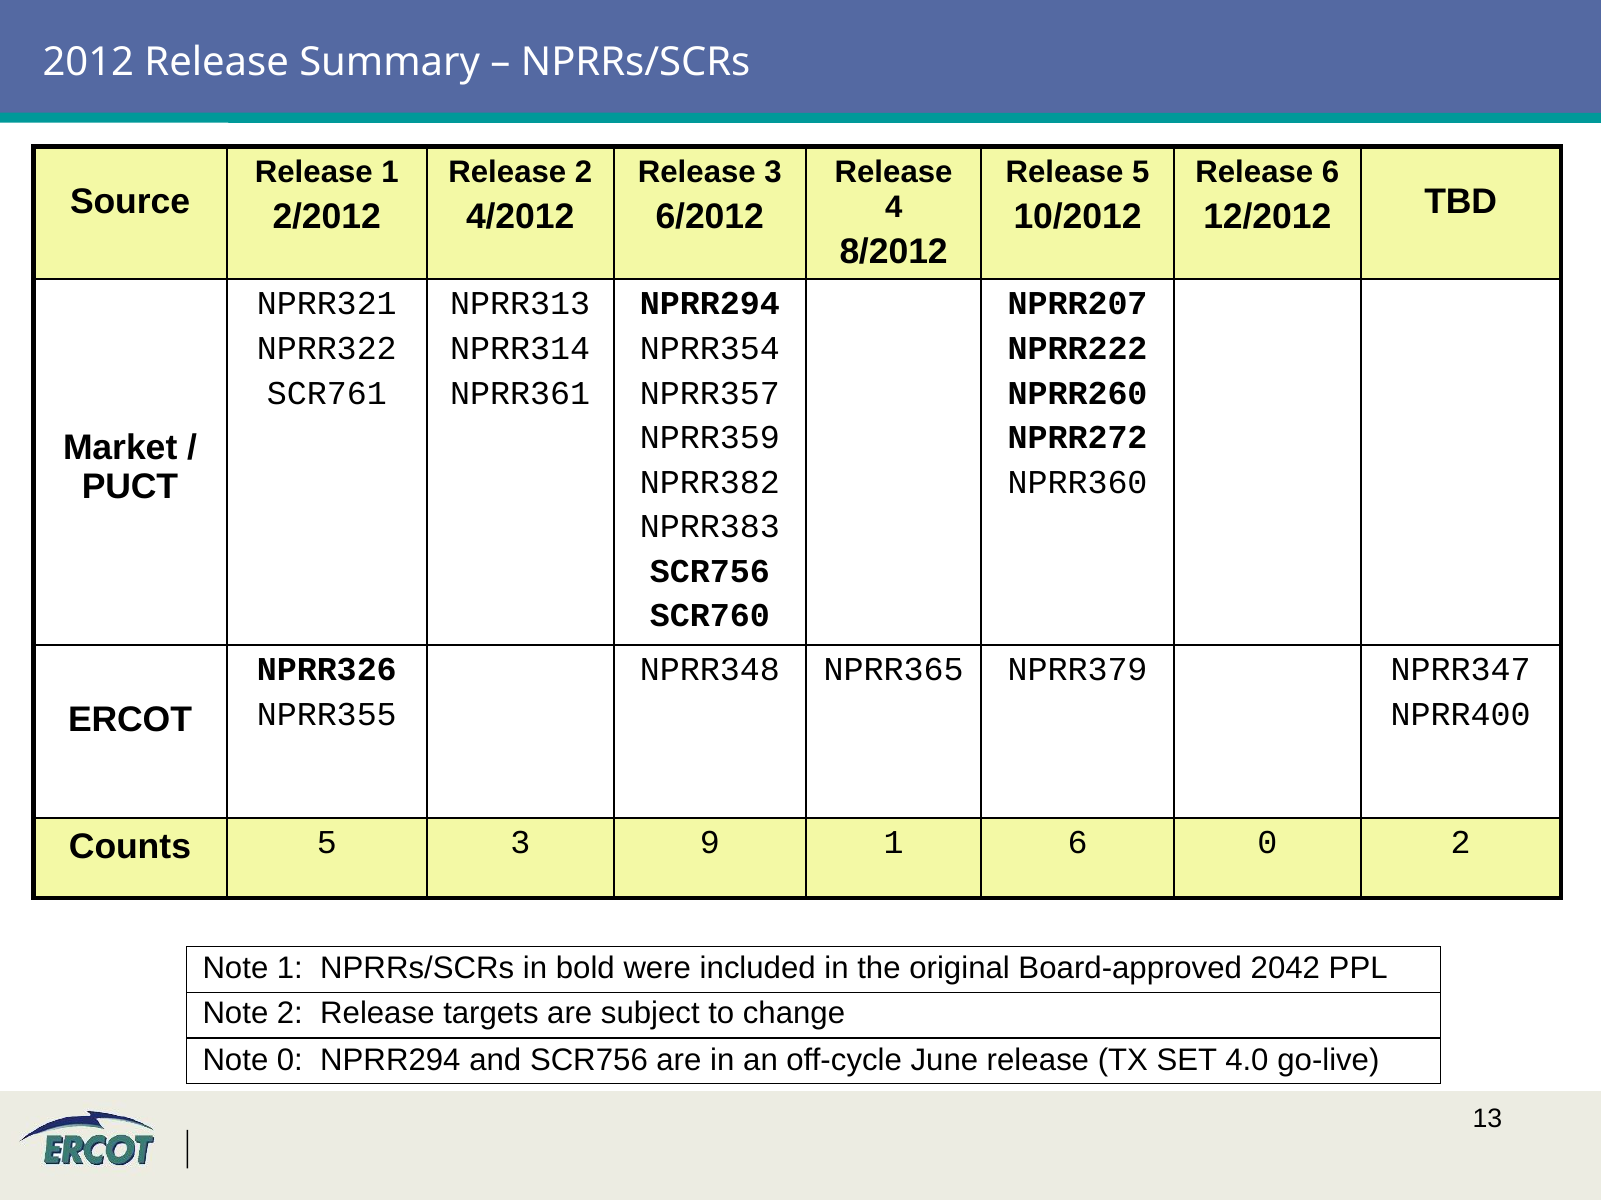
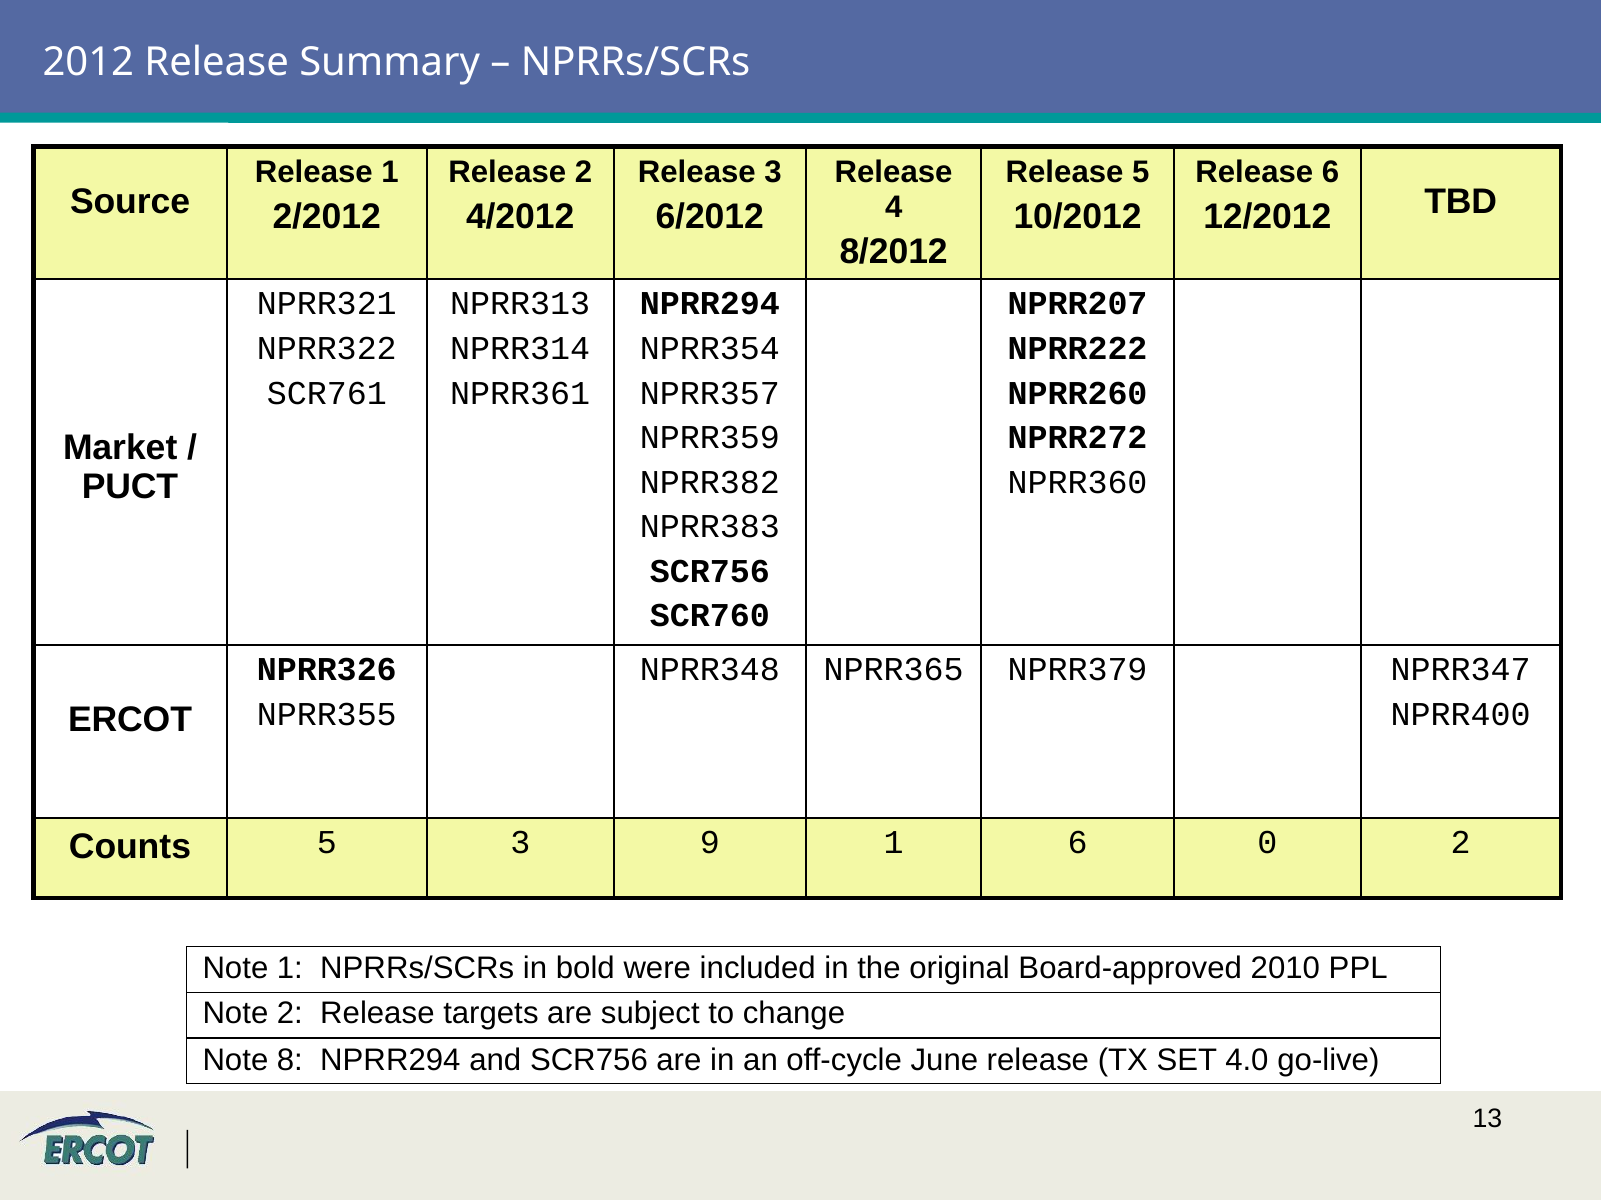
2042: 2042 -> 2010
Note 0: 0 -> 8
